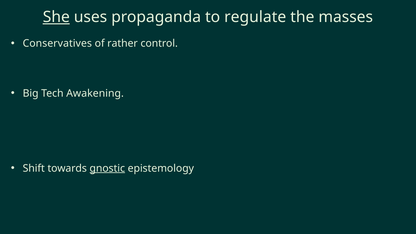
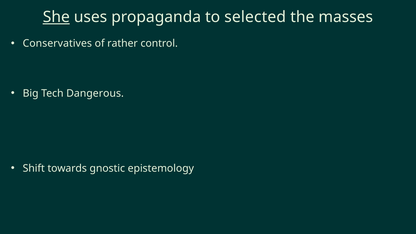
regulate: regulate -> selected
Awakening: Awakening -> Dangerous
gnostic underline: present -> none
